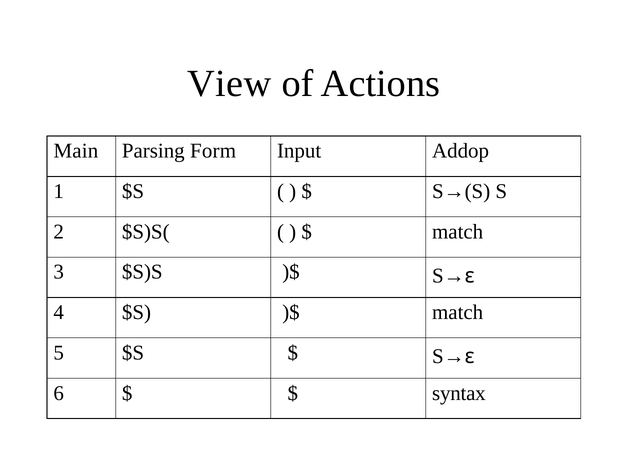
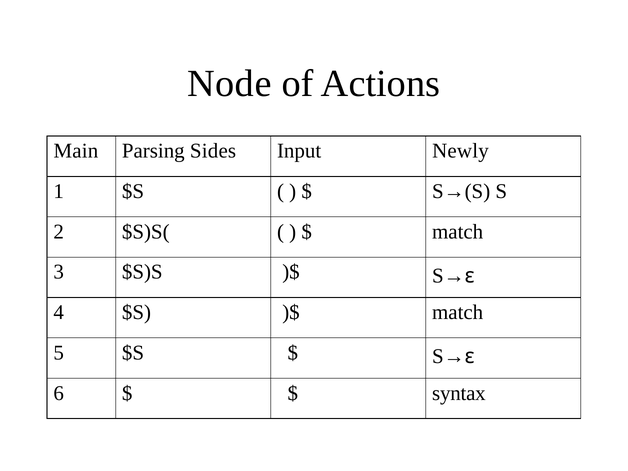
View: View -> Node
Form: Form -> Sides
Addop: Addop -> Newly
